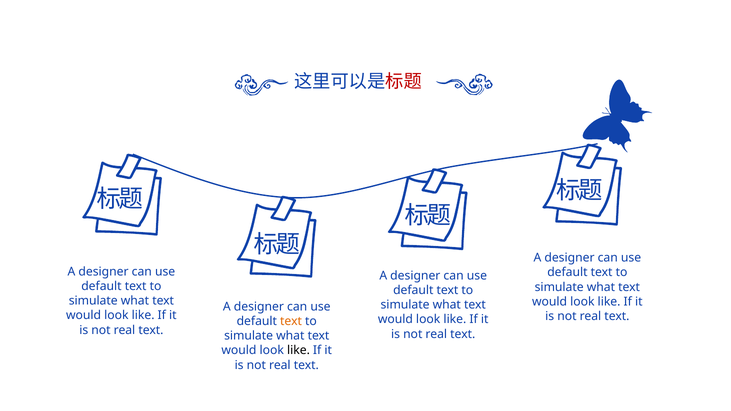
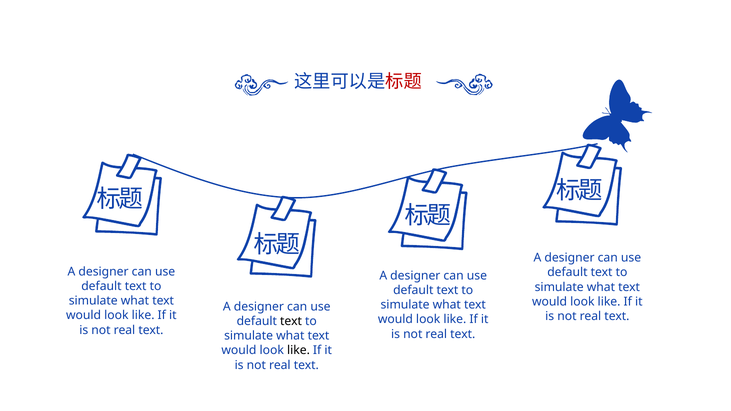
text at (291, 321) colour: orange -> black
